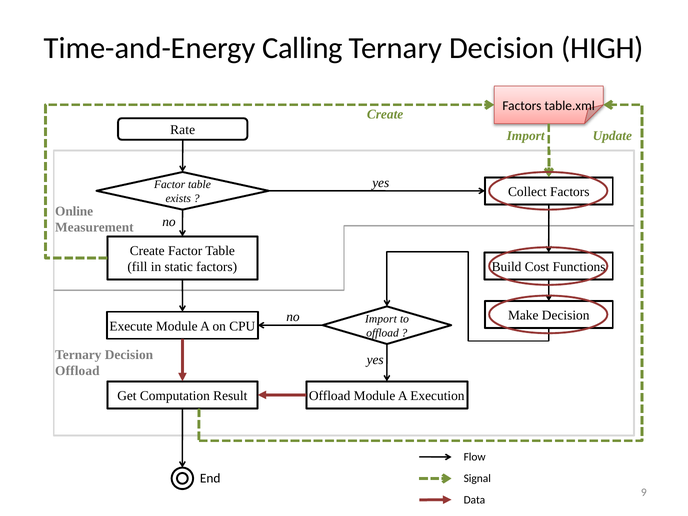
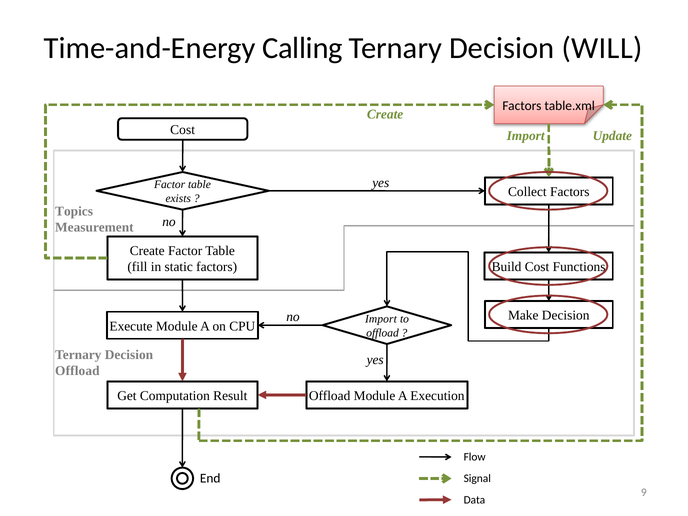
HIGH: HIGH -> WILL
Rate at (183, 130): Rate -> Cost
Online: Online -> Topics
